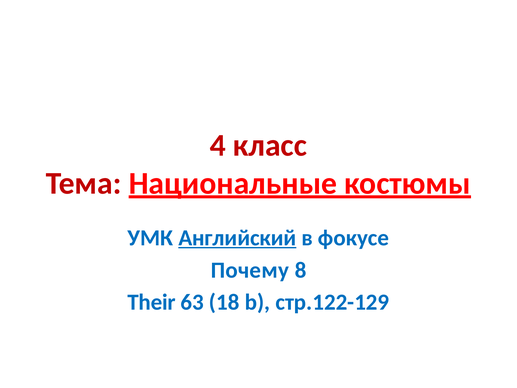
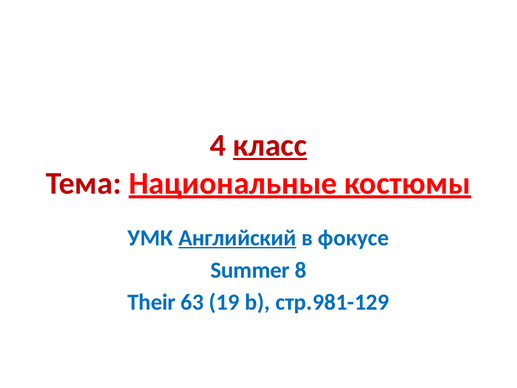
класс underline: none -> present
Почему: Почему -> Summer
18: 18 -> 19
стр.122-129: стр.122-129 -> стр.981-129
